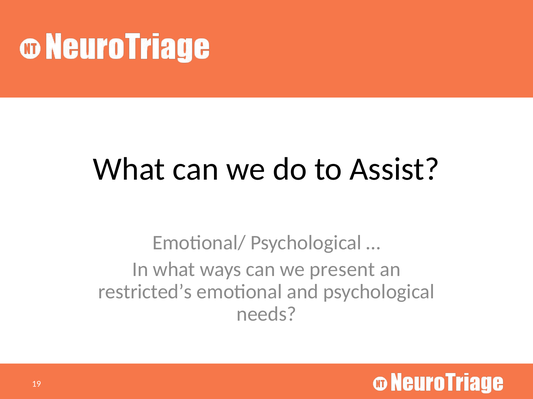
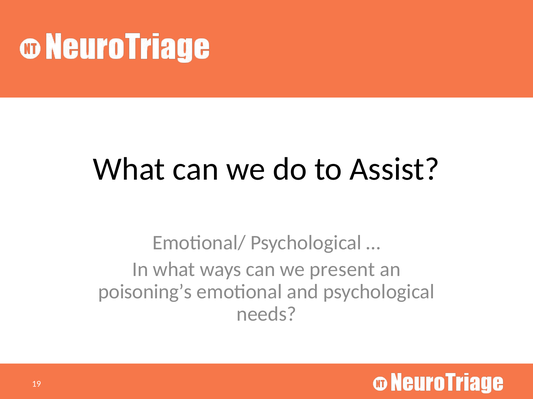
restricted’s: restricted’s -> poisoning’s
